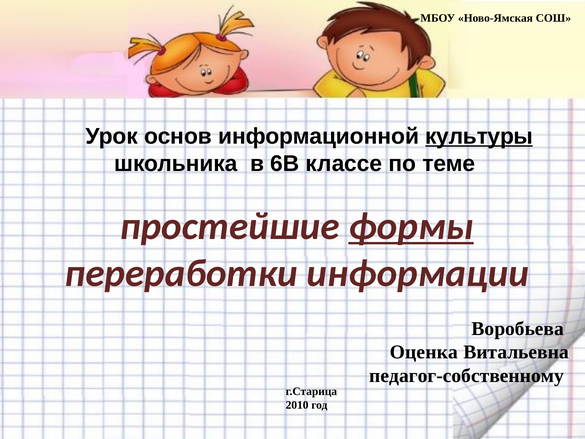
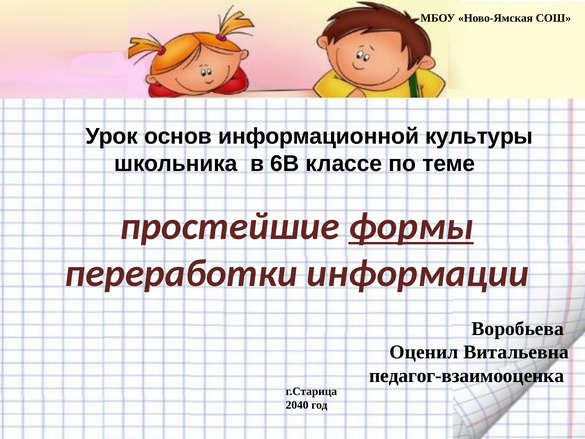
культуры underline: present -> none
Оценка: Оценка -> Оценил
педагог-собственному: педагог-собственному -> педагог-взаимооценка
2010: 2010 -> 2040
